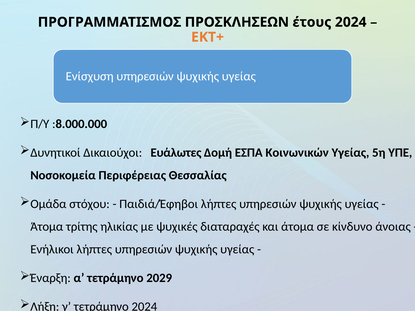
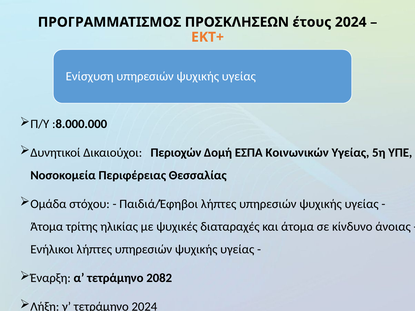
Ευάλωτες: Ευάλωτες -> Περιοχών
2029: 2029 -> 2082
